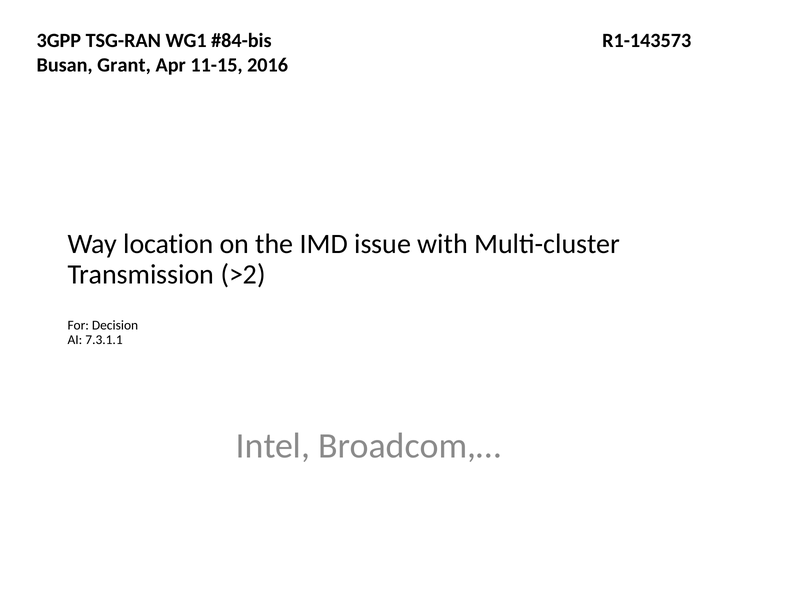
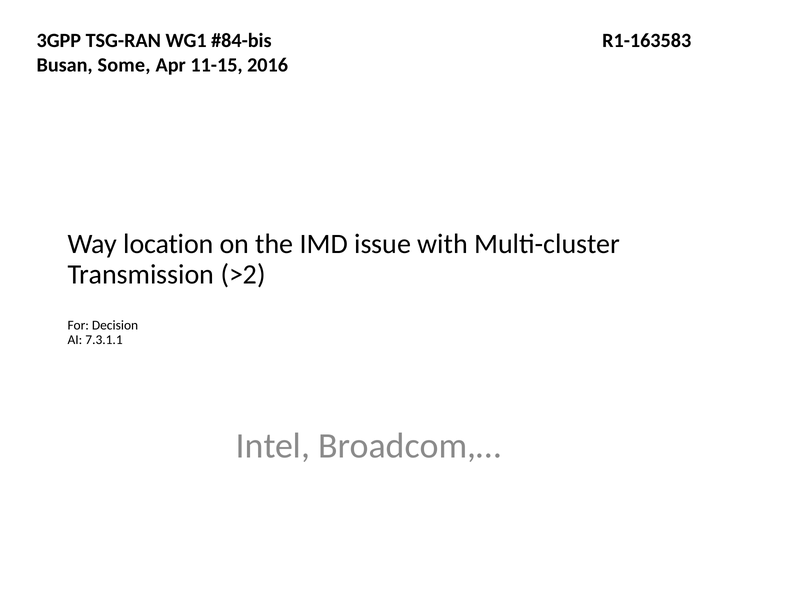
R1-143573: R1-143573 -> R1-163583
Grant: Grant -> Some
